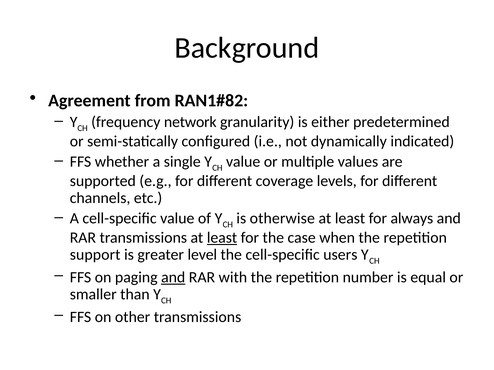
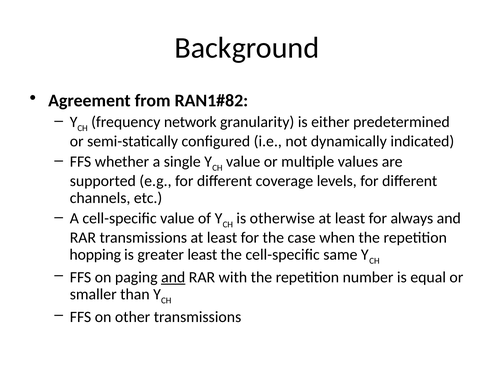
least at (222, 238) underline: present -> none
support: support -> hopping
greater level: level -> least
users: users -> same
